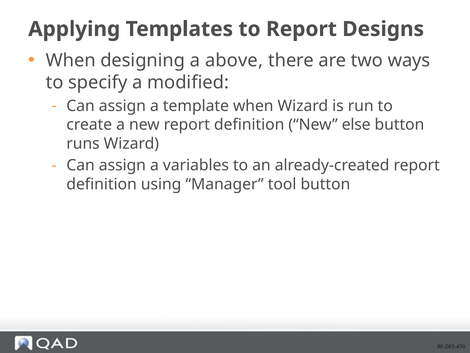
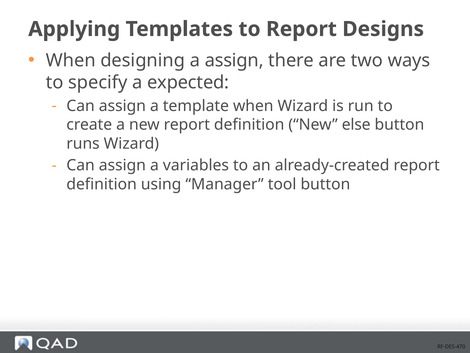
a above: above -> assign
modified: modified -> expected
